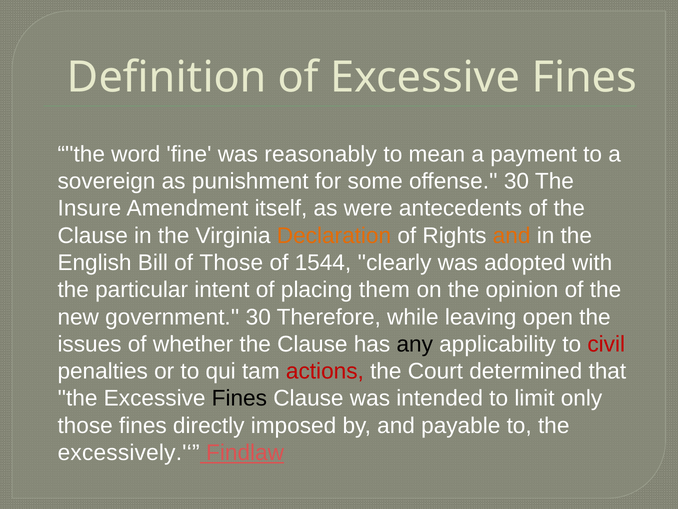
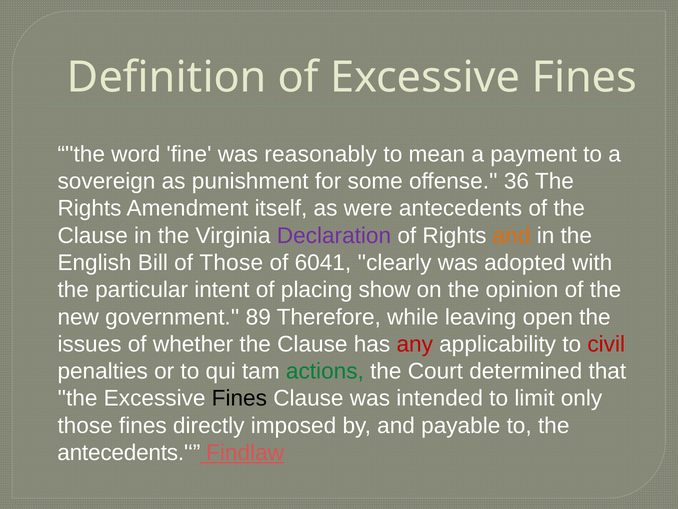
offense 30: 30 -> 36
Insure at (89, 208): Insure -> Rights
Declaration colour: orange -> purple
1544: 1544 -> 6041
them: them -> show
government 30: 30 -> 89
any colour: black -> red
actions colour: red -> green
excessively.'‘: excessively.'‘ -> antecedents.'‘
